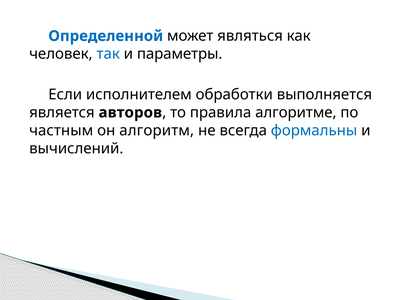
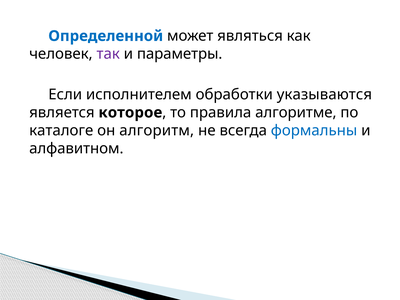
так colour: blue -> purple
выполняется: выполняется -> указываются
авторов: авторов -> которое
частным: частным -> каталоге
вычислений: вычислений -> алфавитном
